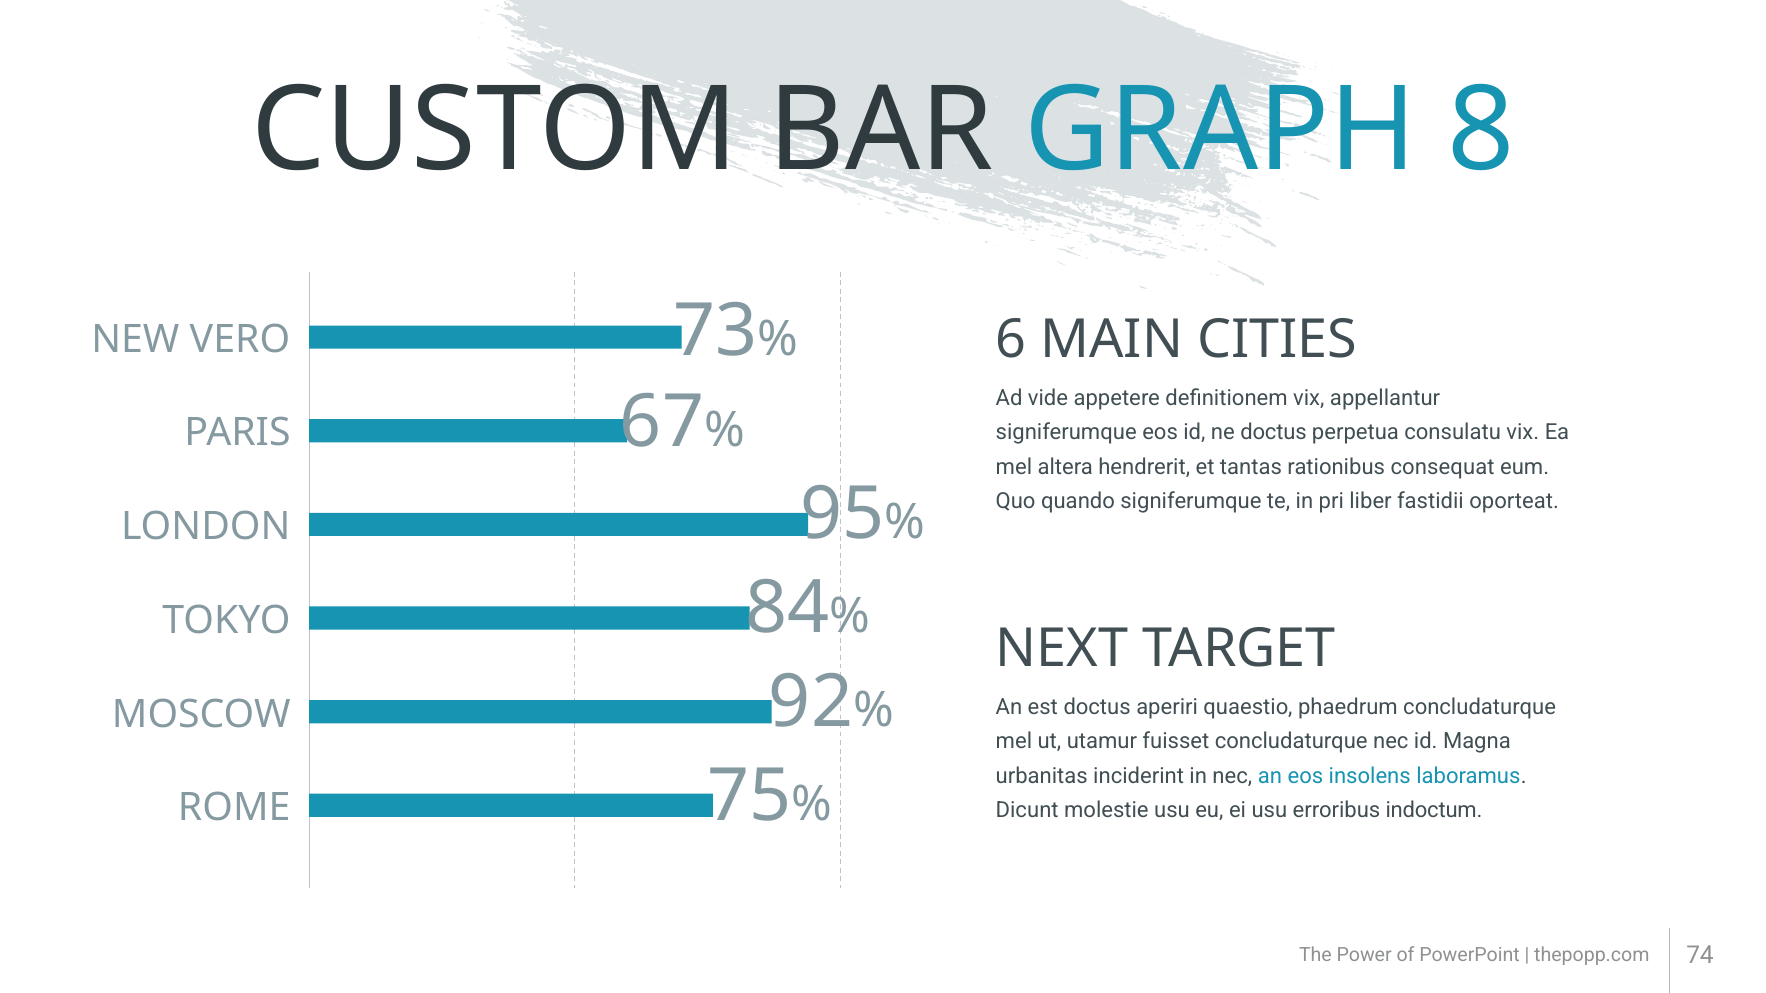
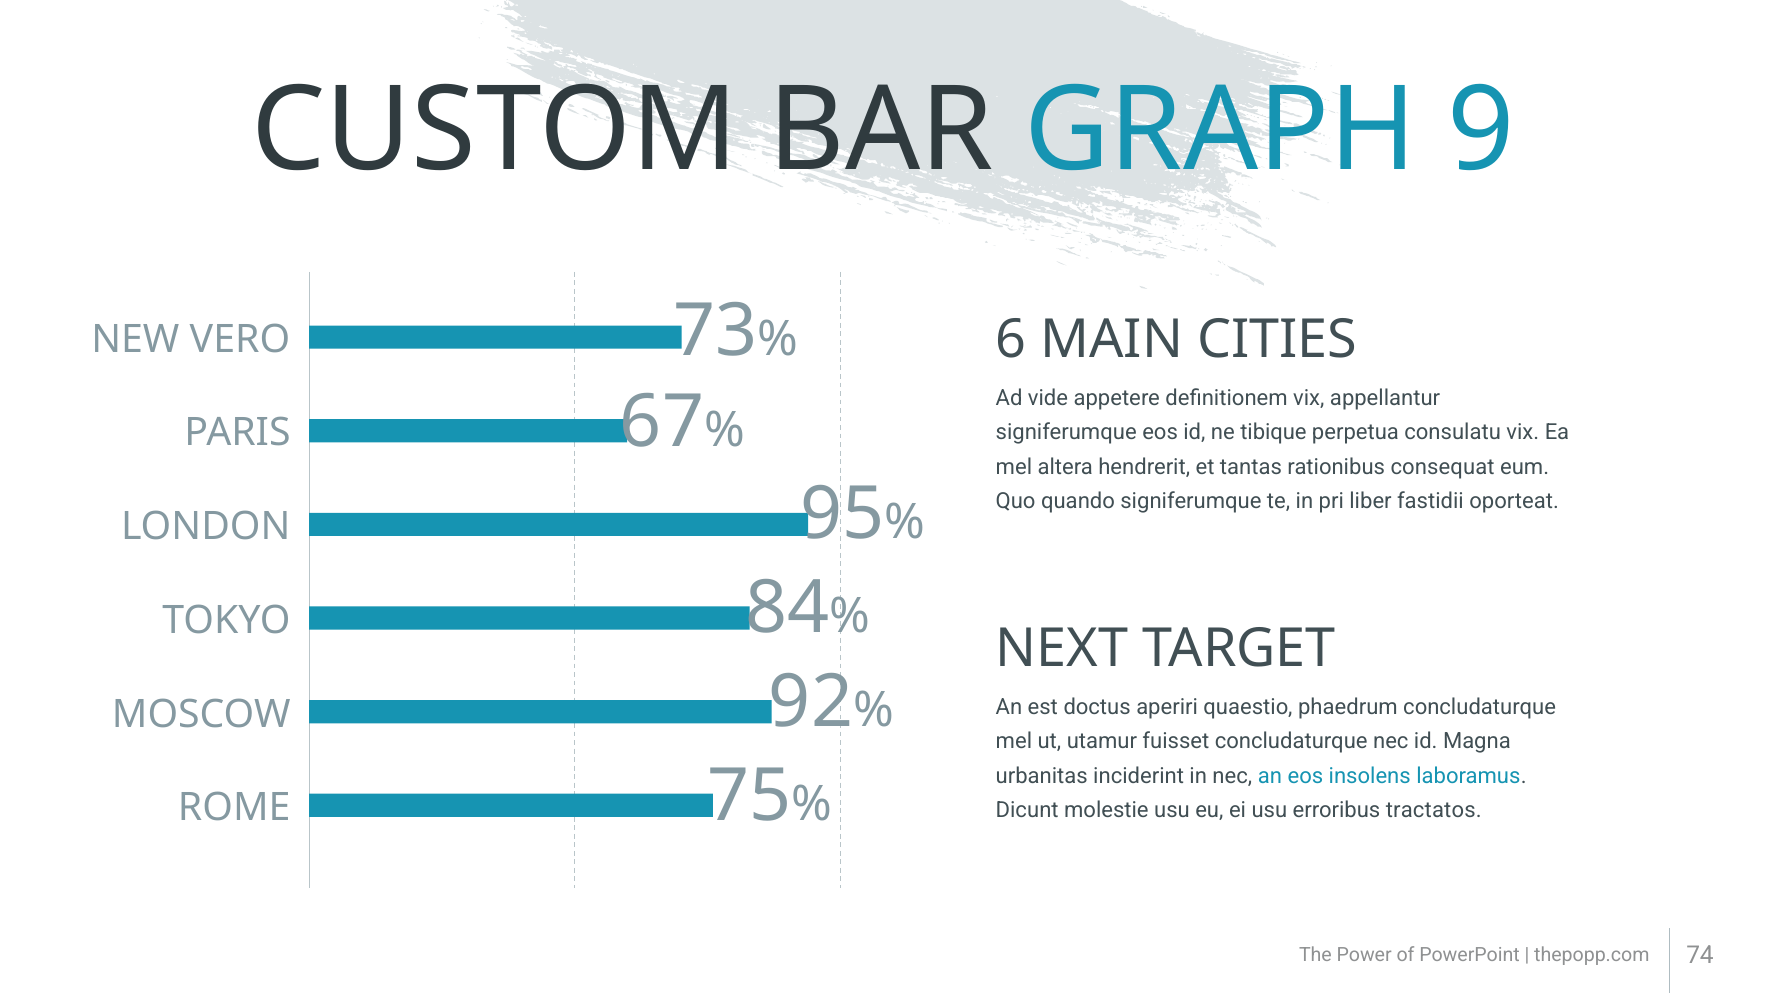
8: 8 -> 9
ne doctus: doctus -> tibique
indoctum: indoctum -> tractatos
